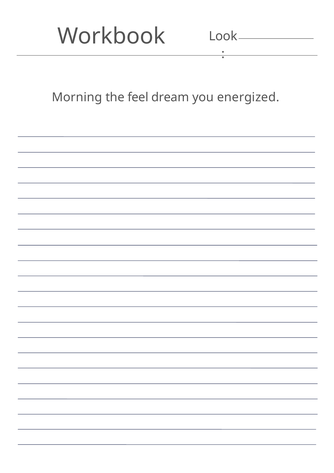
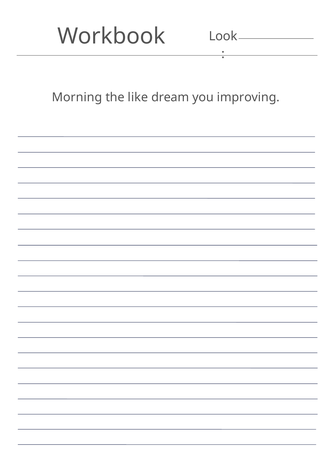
feel: feel -> like
energized: energized -> improving
